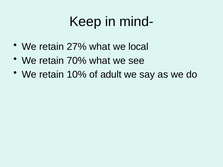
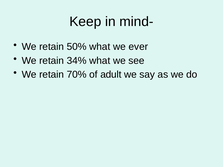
27%: 27% -> 50%
local: local -> ever
70%: 70% -> 34%
10%: 10% -> 70%
